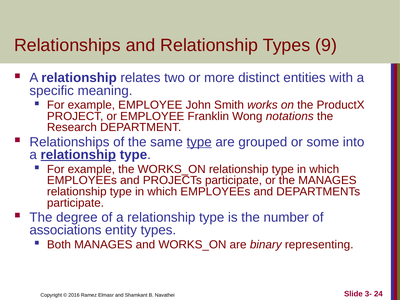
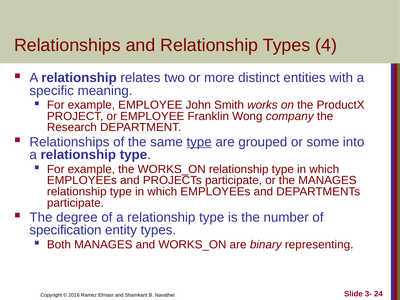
9: 9 -> 4
notations: notations -> company
relationship at (78, 155) underline: present -> none
associations: associations -> specification
